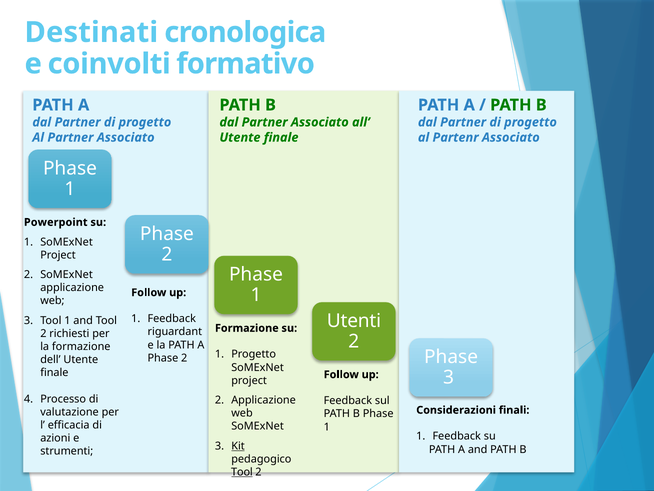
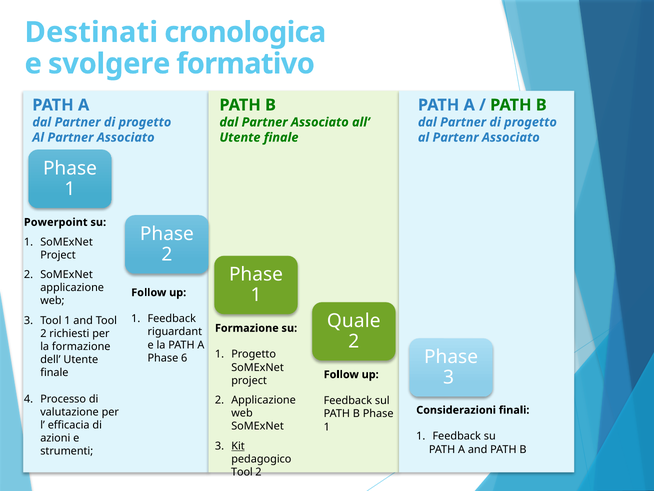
coinvolti: coinvolti -> svolgere
Utenti: Utenti -> Quale
2 at (184, 358): 2 -> 6
Tool at (242, 472) underline: present -> none
